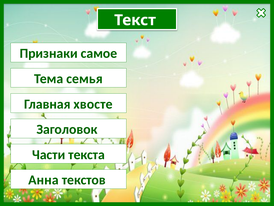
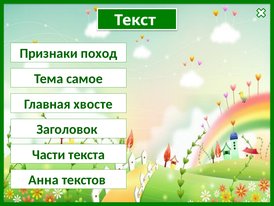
самое: самое -> поход
семья: семья -> самое
